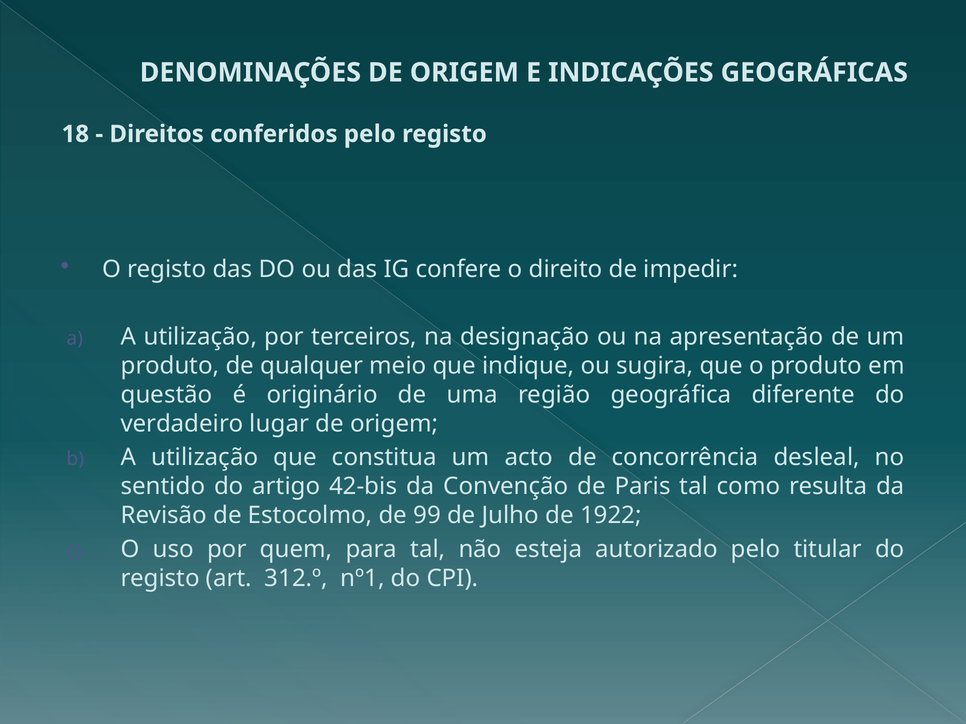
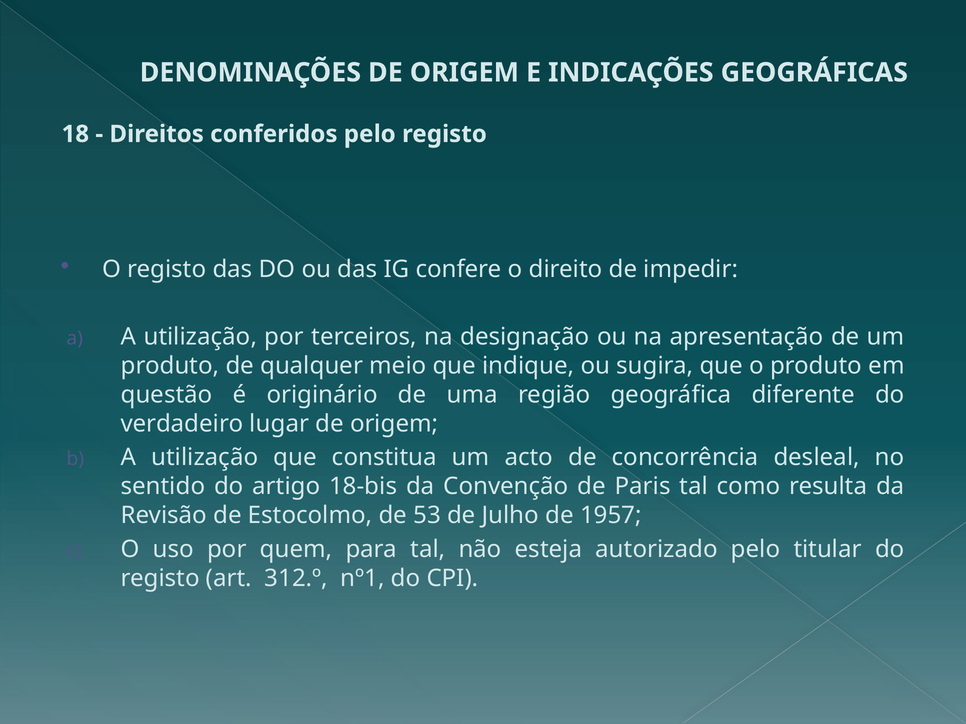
42-bis: 42-bis -> 18-bis
99: 99 -> 53
1922: 1922 -> 1957
